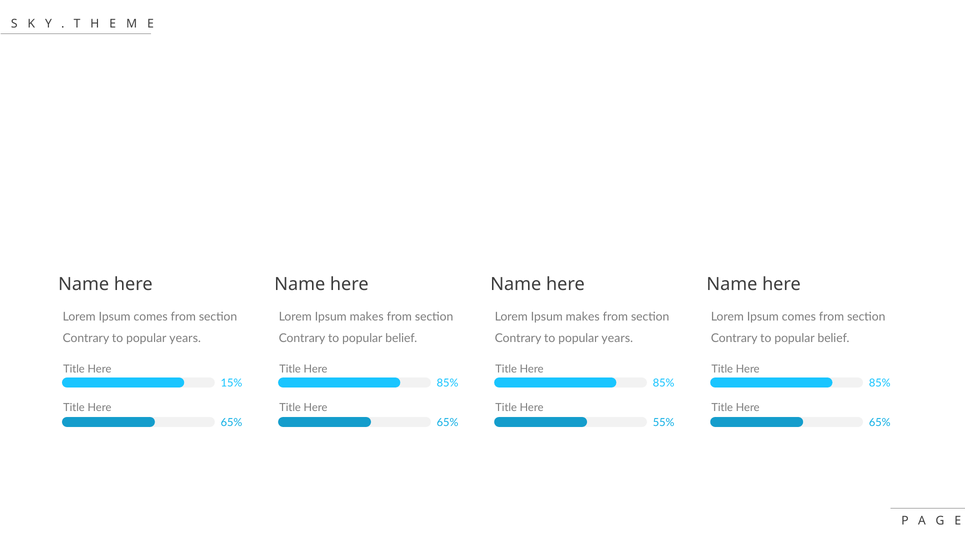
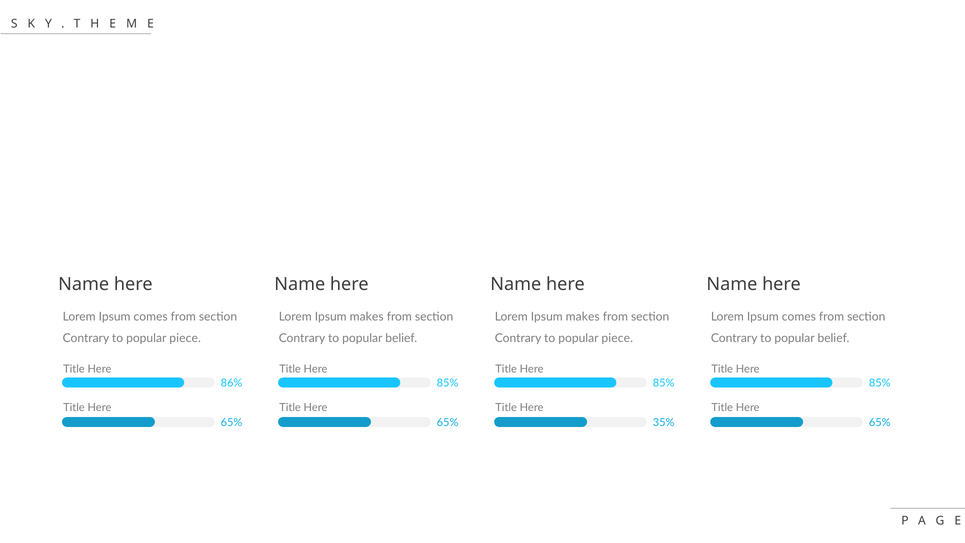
years at (185, 338): years -> piece
years at (617, 338): years -> piece
15%: 15% -> 86%
55%: 55% -> 35%
